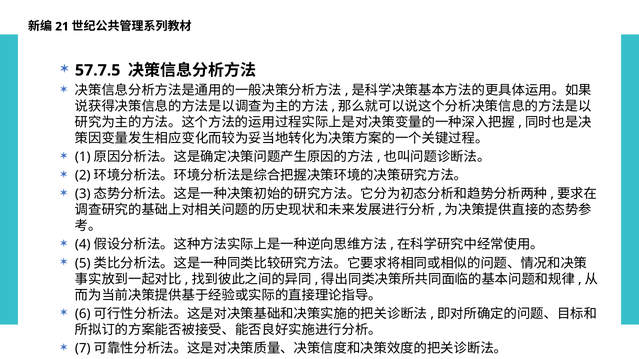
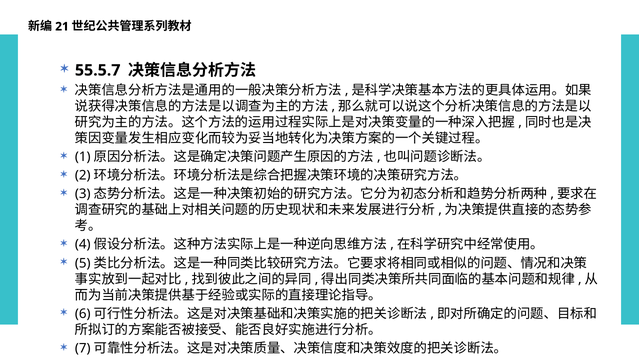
57.7.5: 57.7.5 -> 55.5.7
